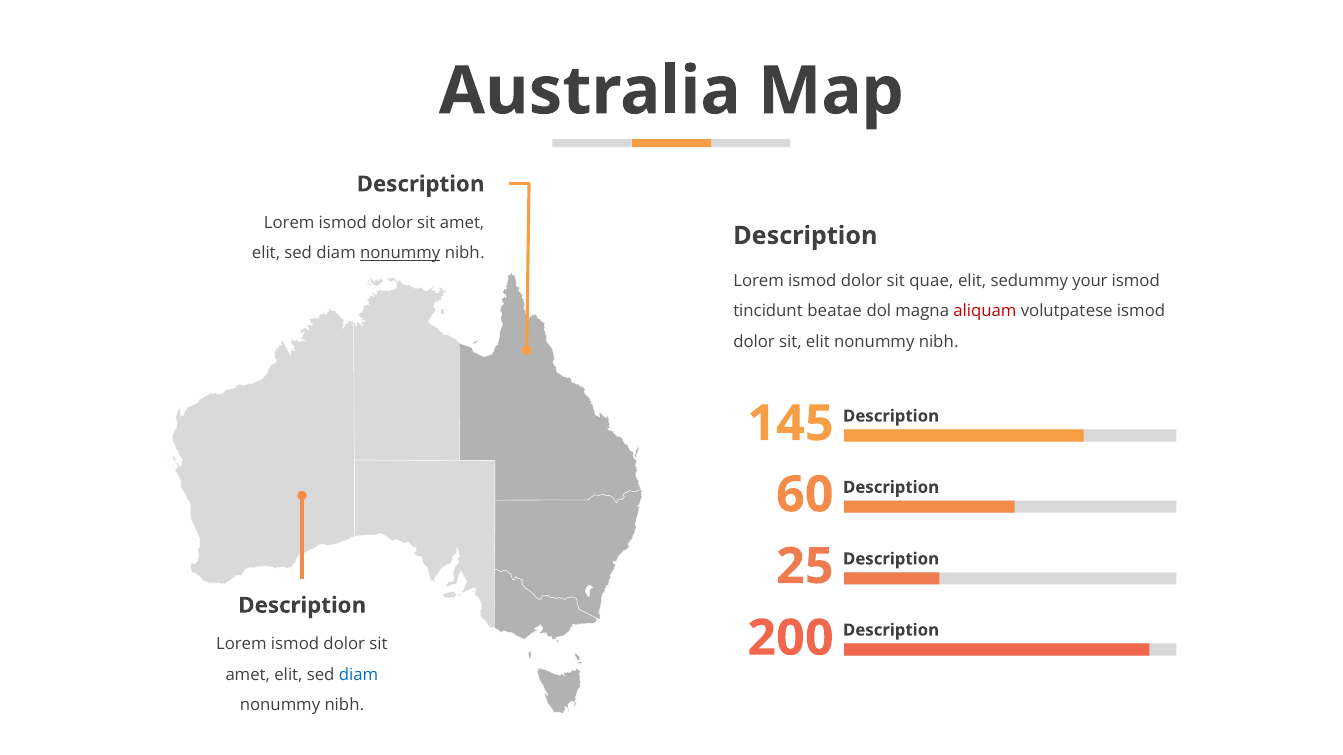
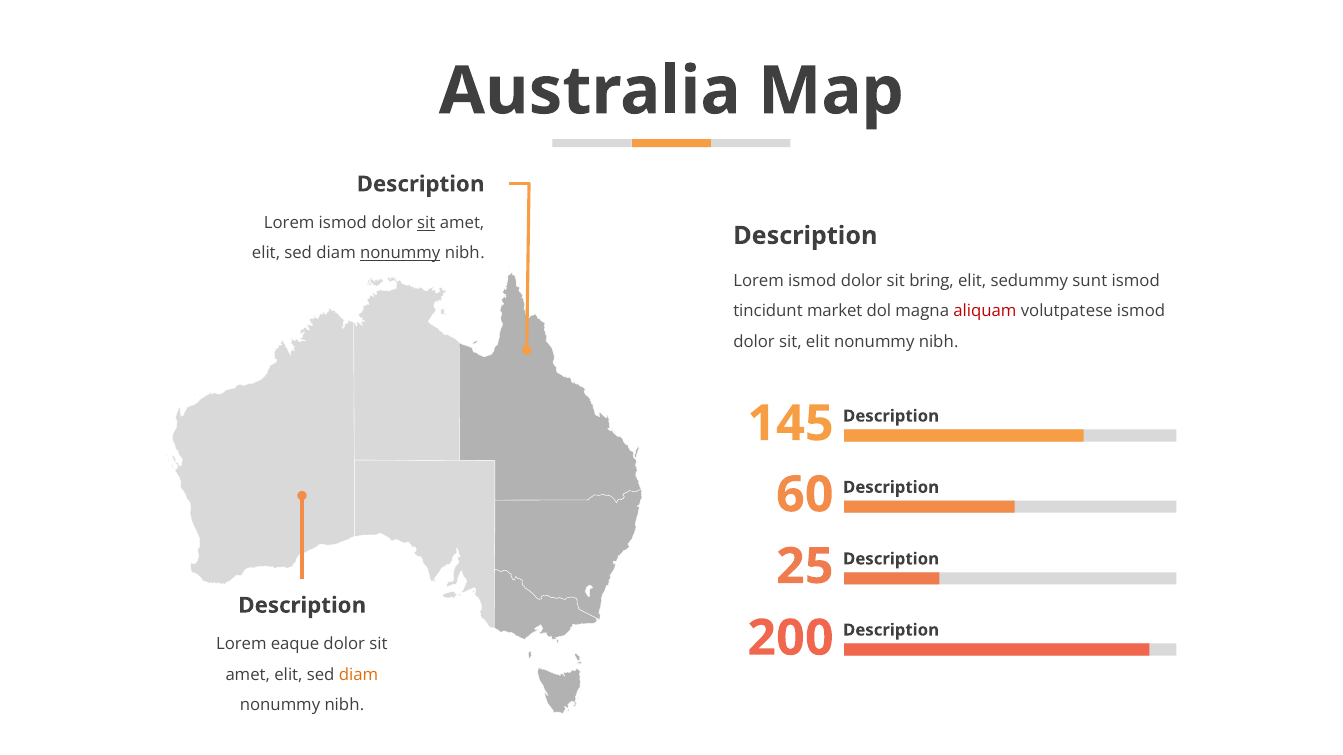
sit at (426, 223) underline: none -> present
quae: quae -> bring
your: your -> sunt
beatae: beatae -> market
ismod at (295, 645): ismod -> eaque
diam at (358, 675) colour: blue -> orange
